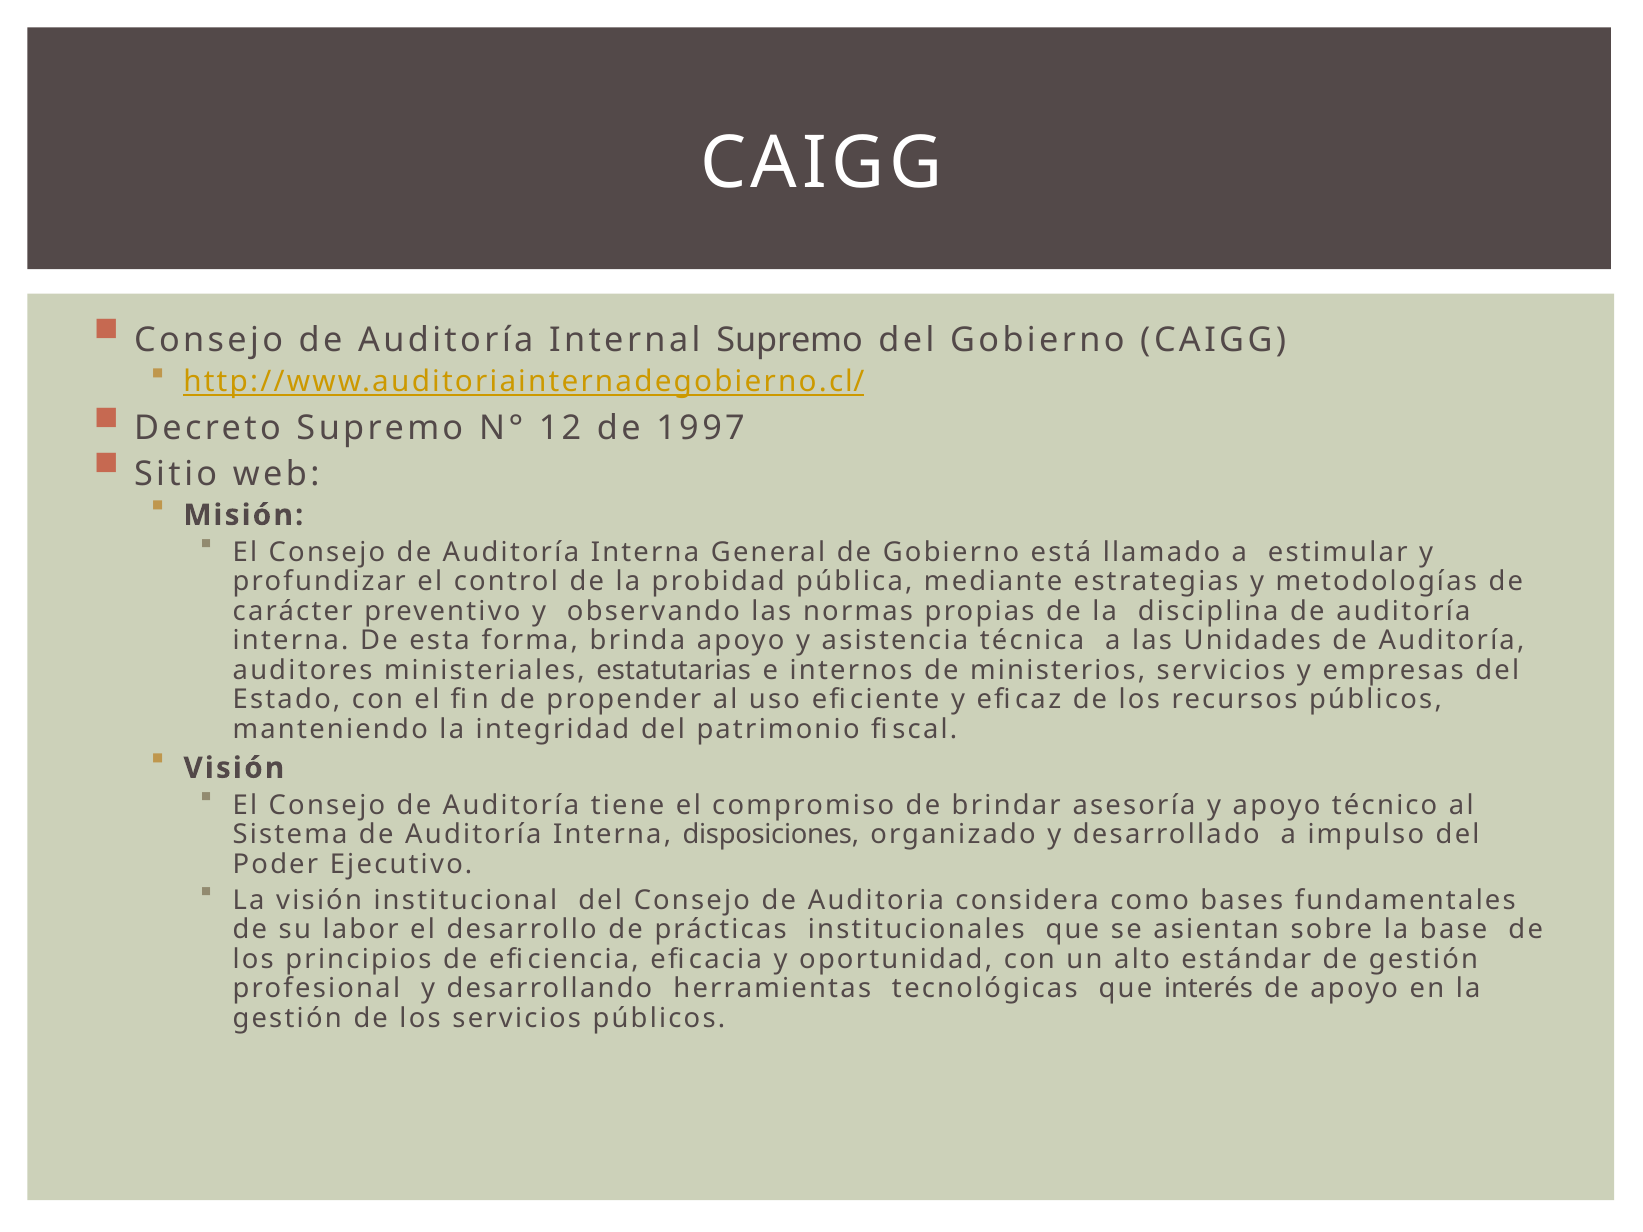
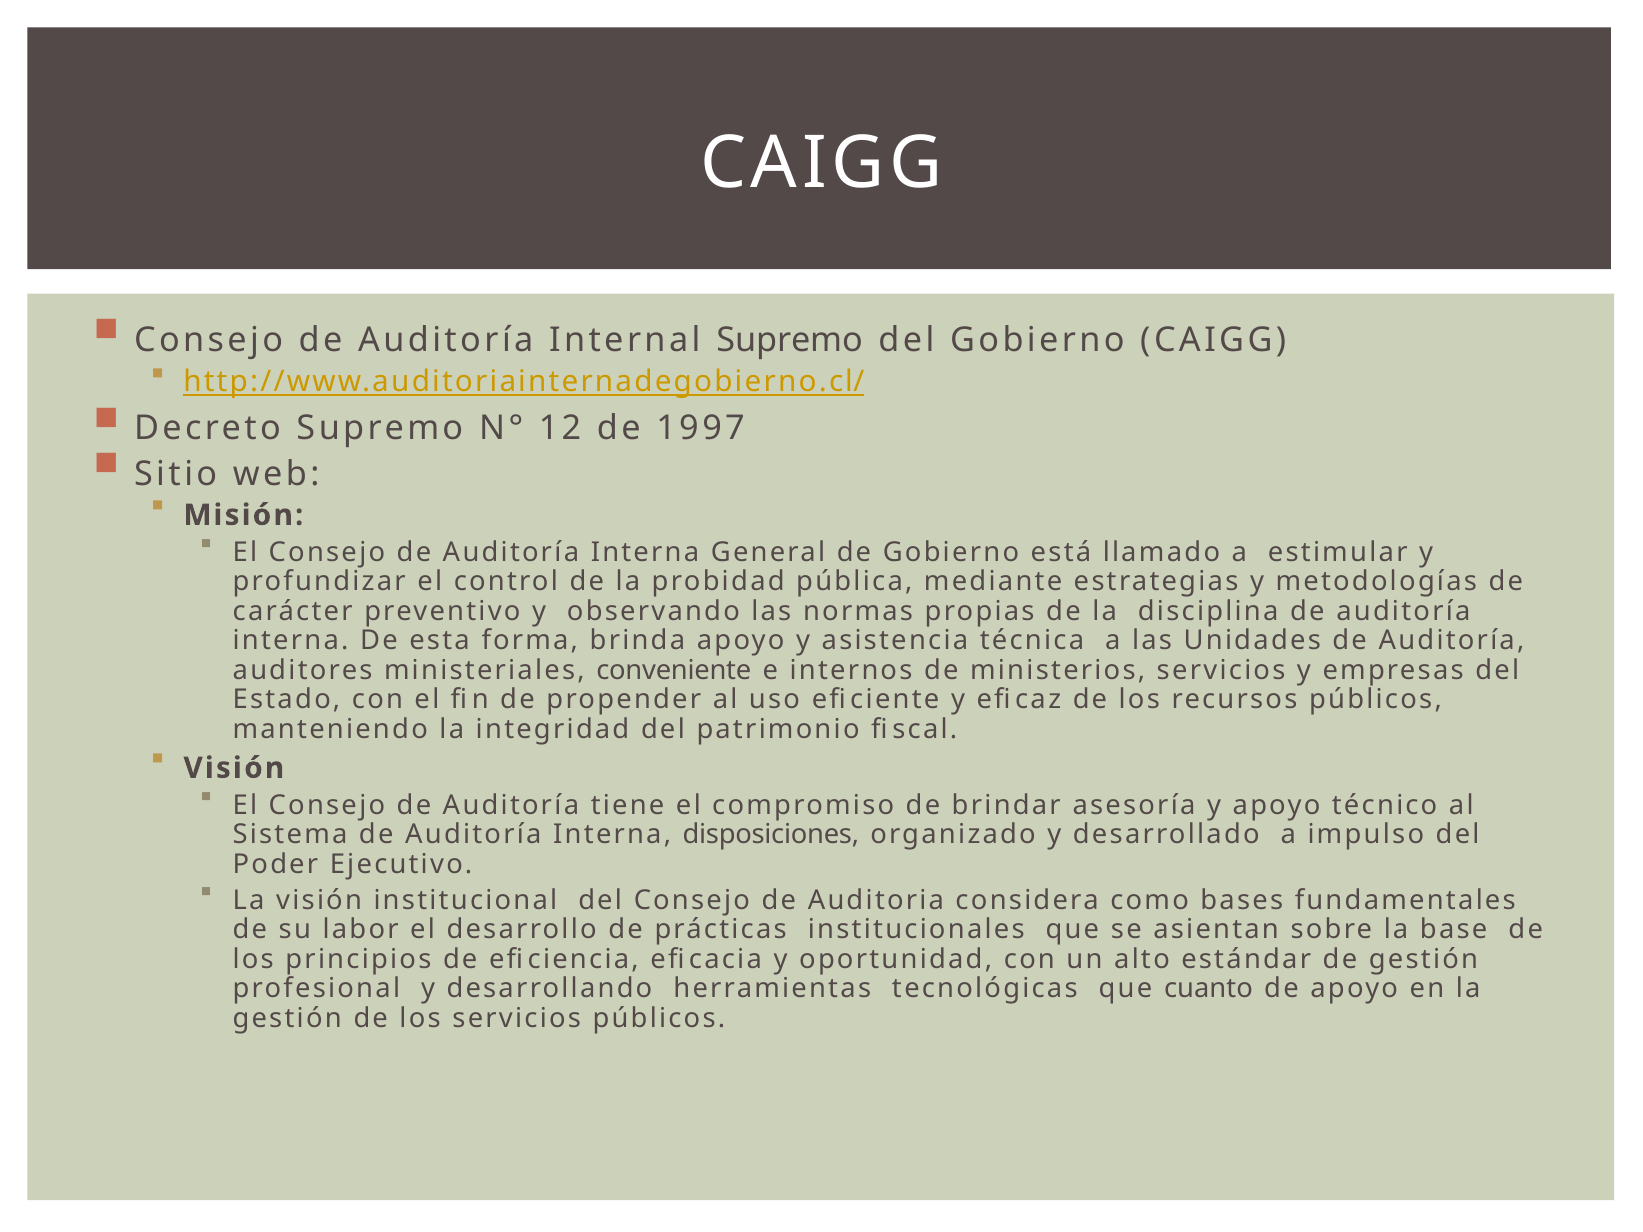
estatutarias: estatutarias -> conveniente
interés: interés -> cuanto
